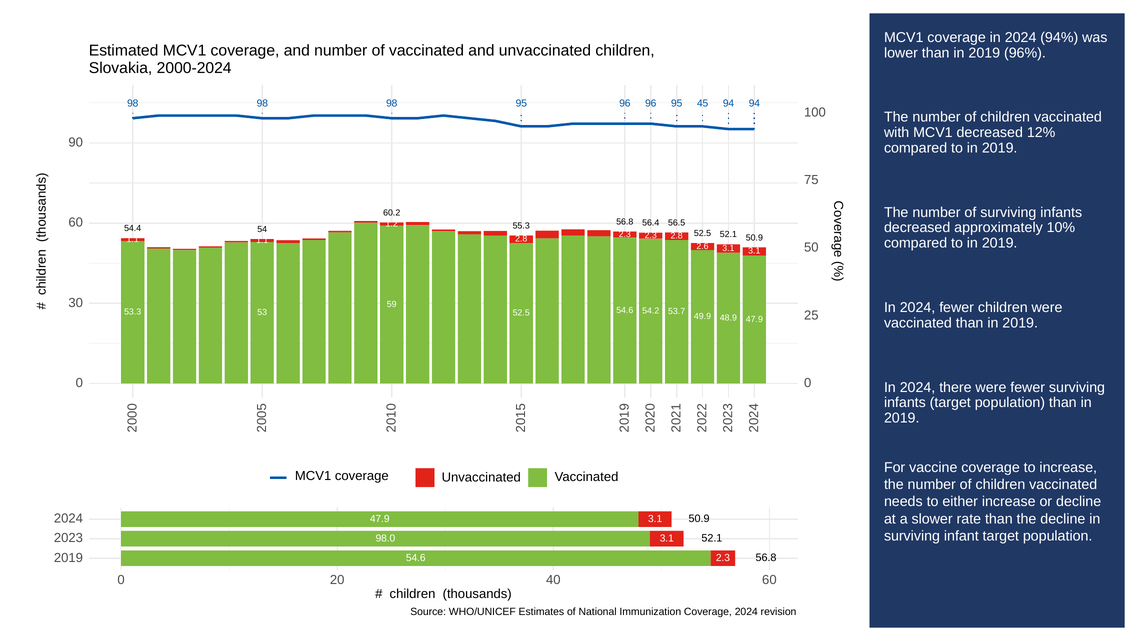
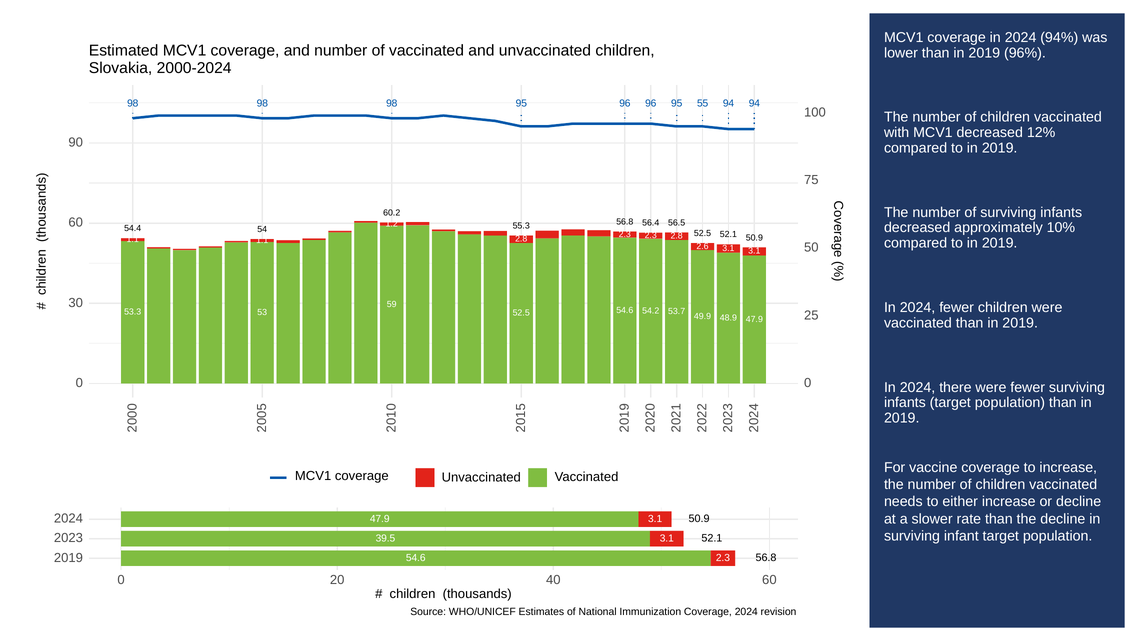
45: 45 -> 55
98.0: 98.0 -> 39.5
